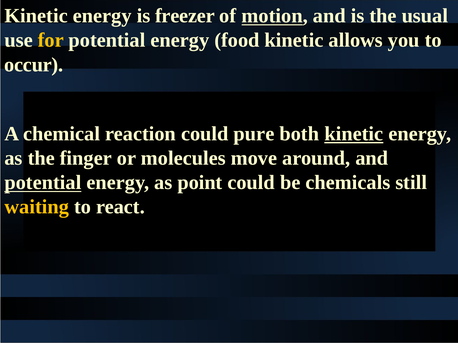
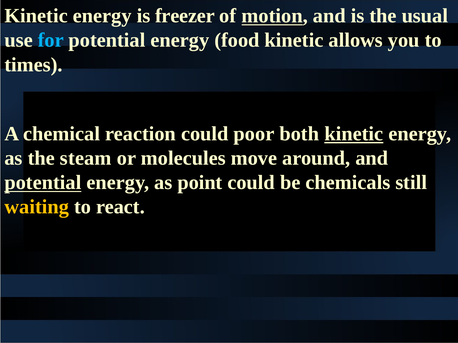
for colour: yellow -> light blue
occur: occur -> times
pure: pure -> poor
finger: finger -> steam
